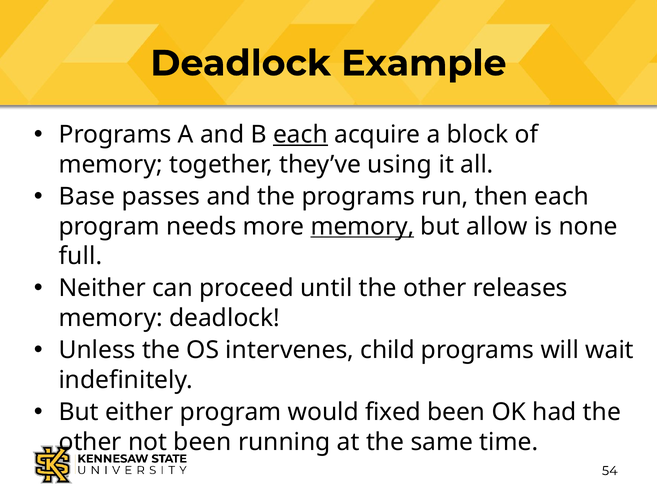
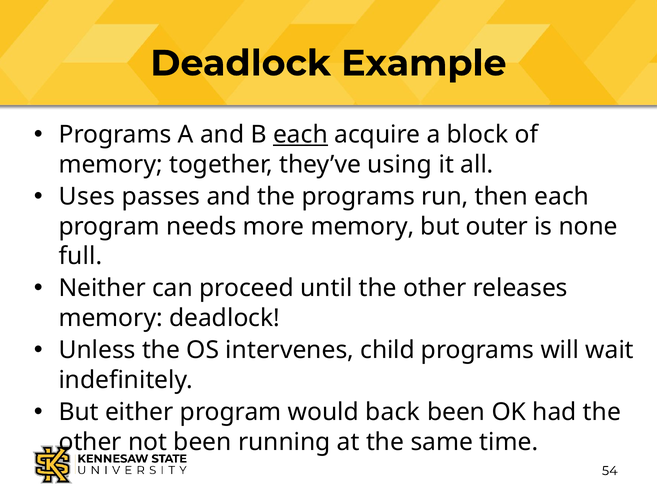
Base: Base -> Uses
memory at (362, 226) underline: present -> none
allow: allow -> outer
fixed: fixed -> back
